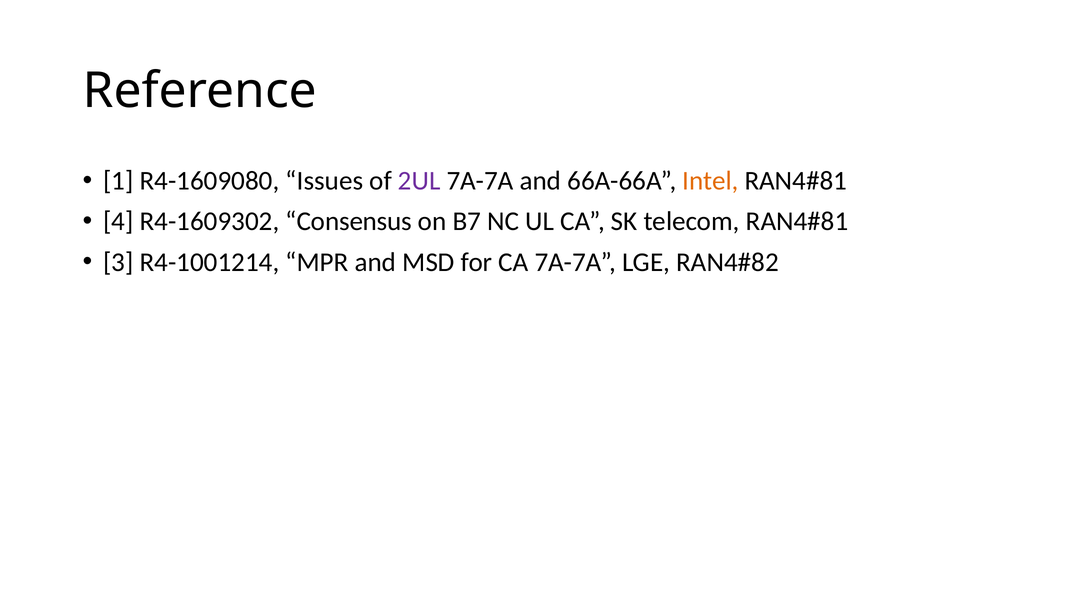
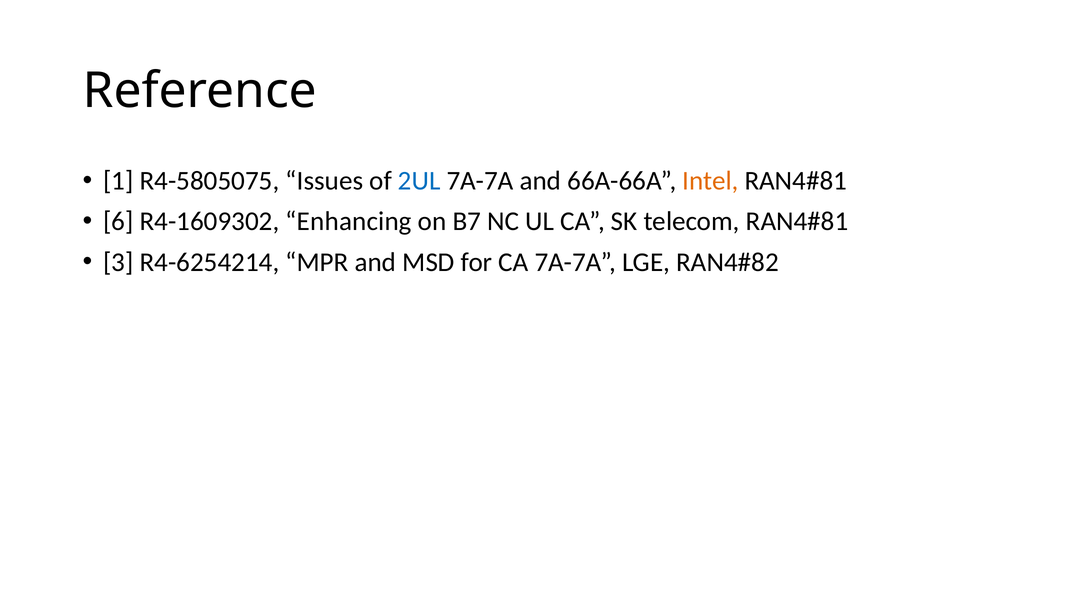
R4-1609080: R4-1609080 -> R4-5805075
2UL colour: purple -> blue
4: 4 -> 6
Consensus: Consensus -> Enhancing
R4-1001214: R4-1001214 -> R4-6254214
